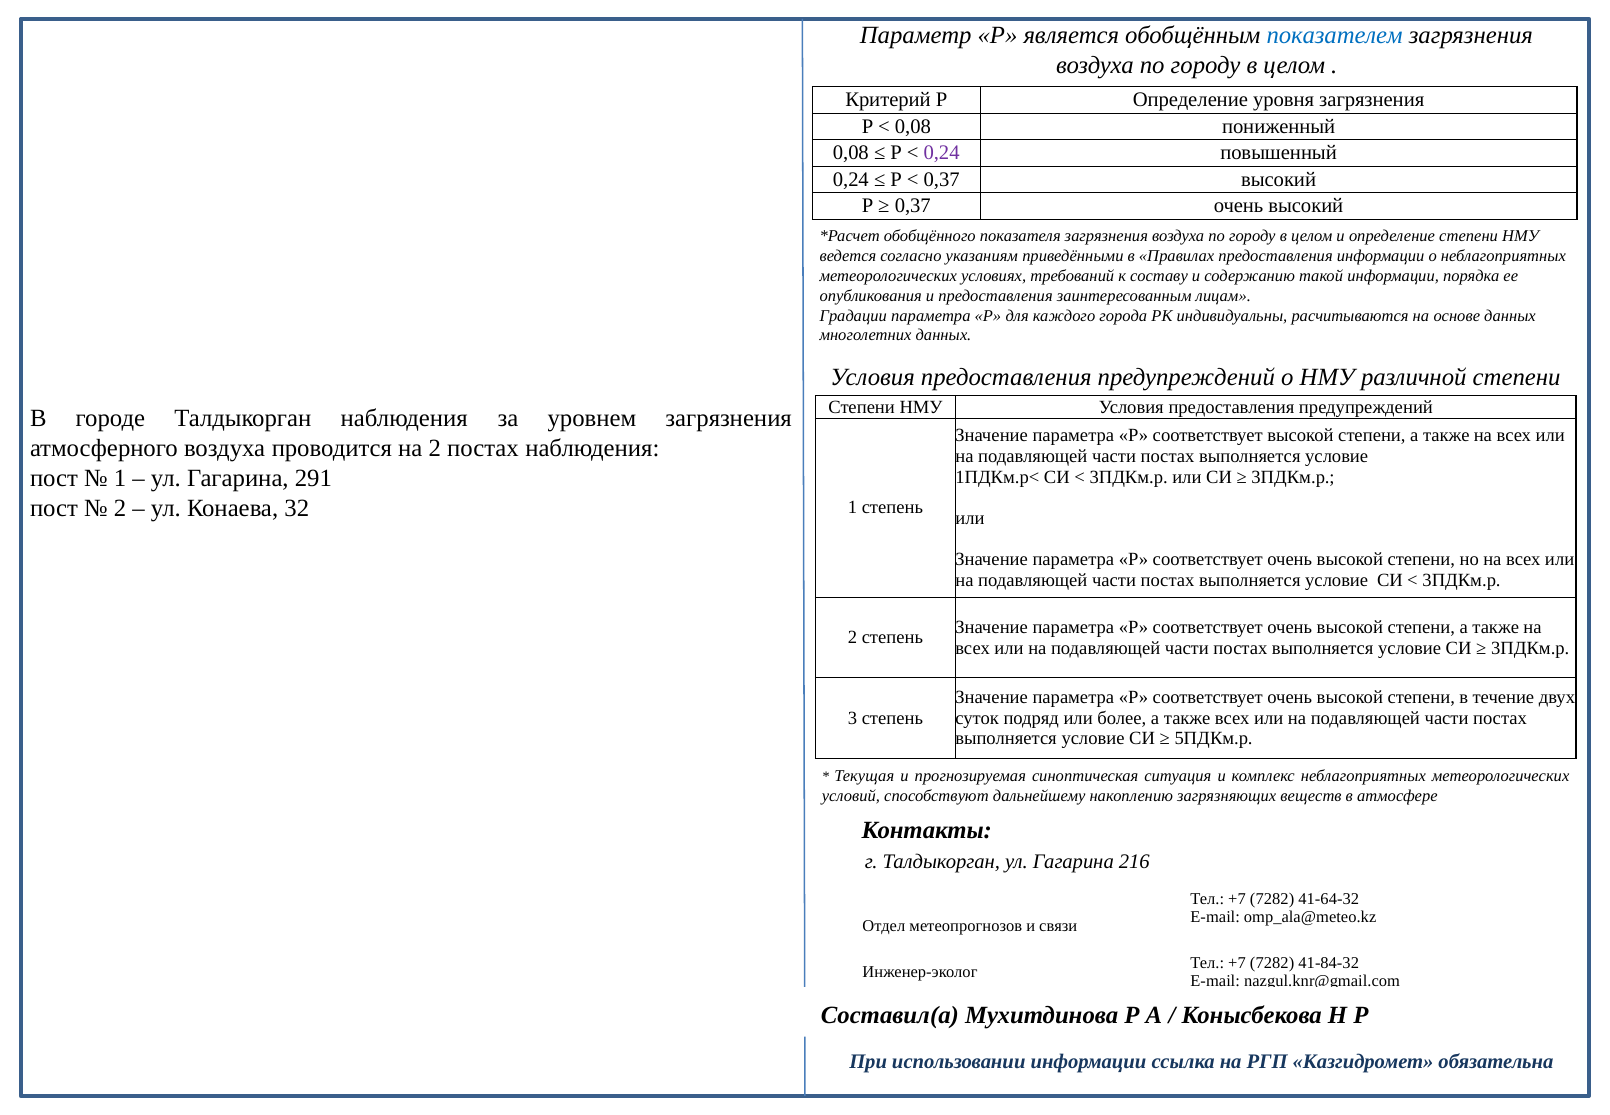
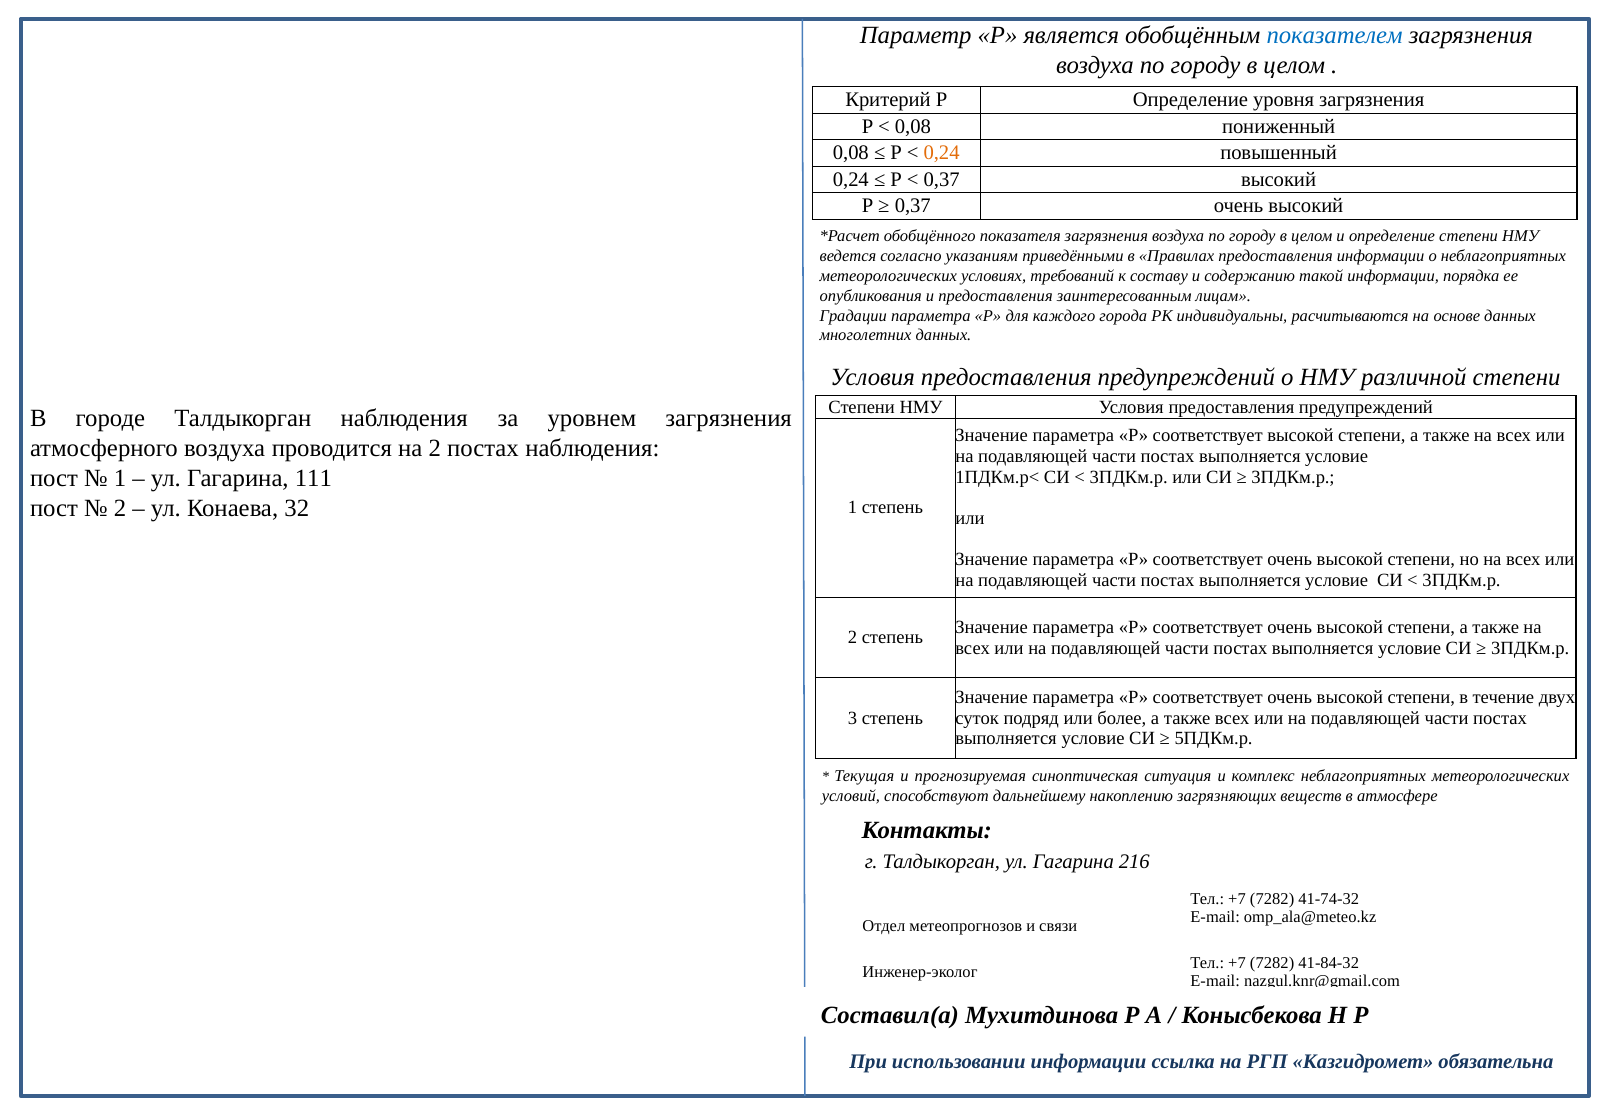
0,24 at (942, 153) colour: purple -> orange
291: 291 -> 111
41-64-32: 41-64-32 -> 41-74-32
